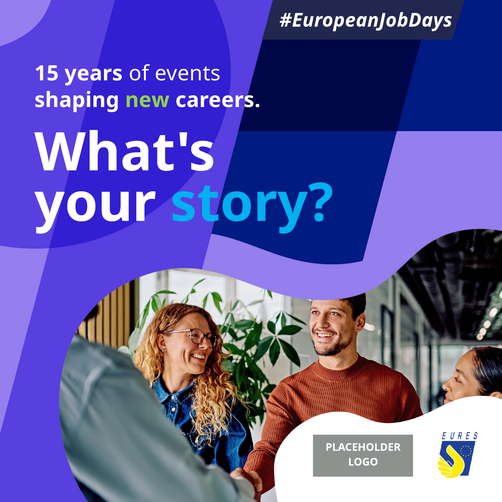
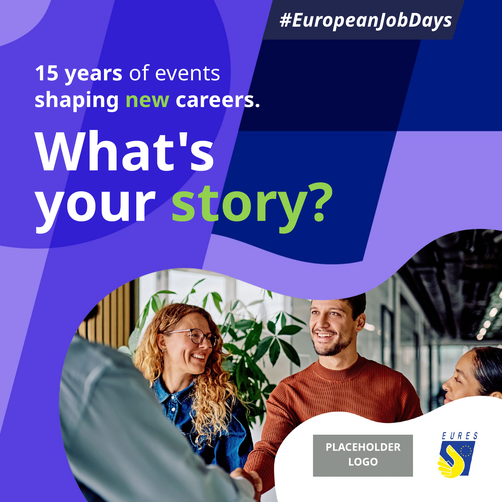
story colour: light blue -> light green
